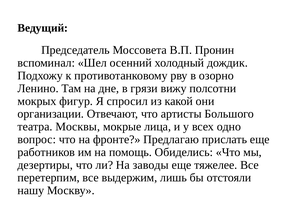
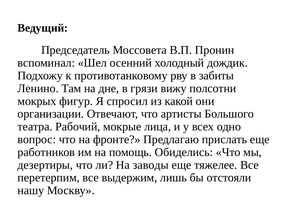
озорно: озорно -> забиты
Москвы: Москвы -> Рабочий
